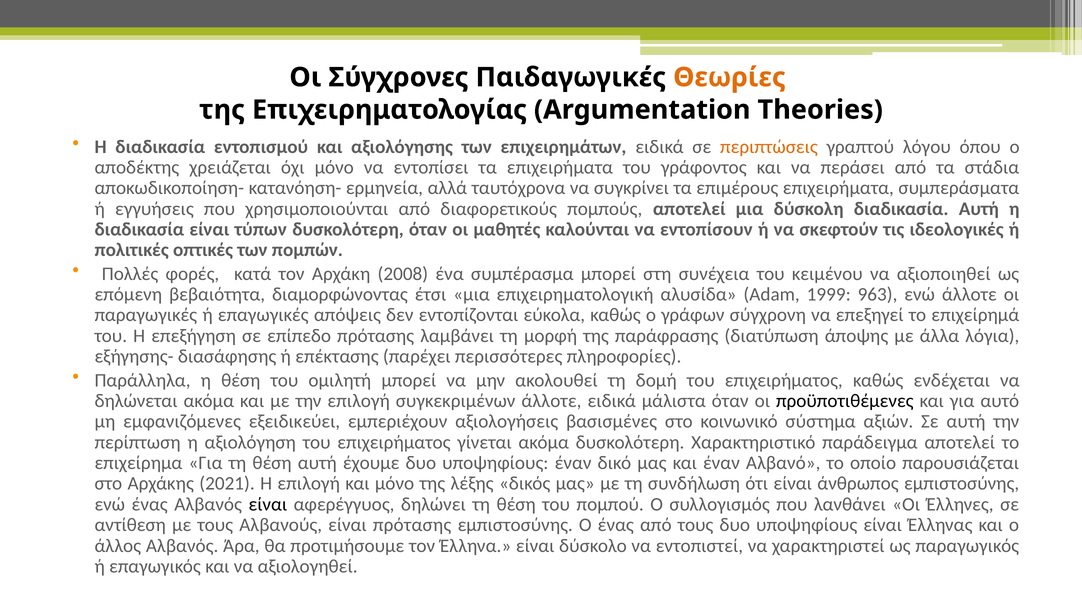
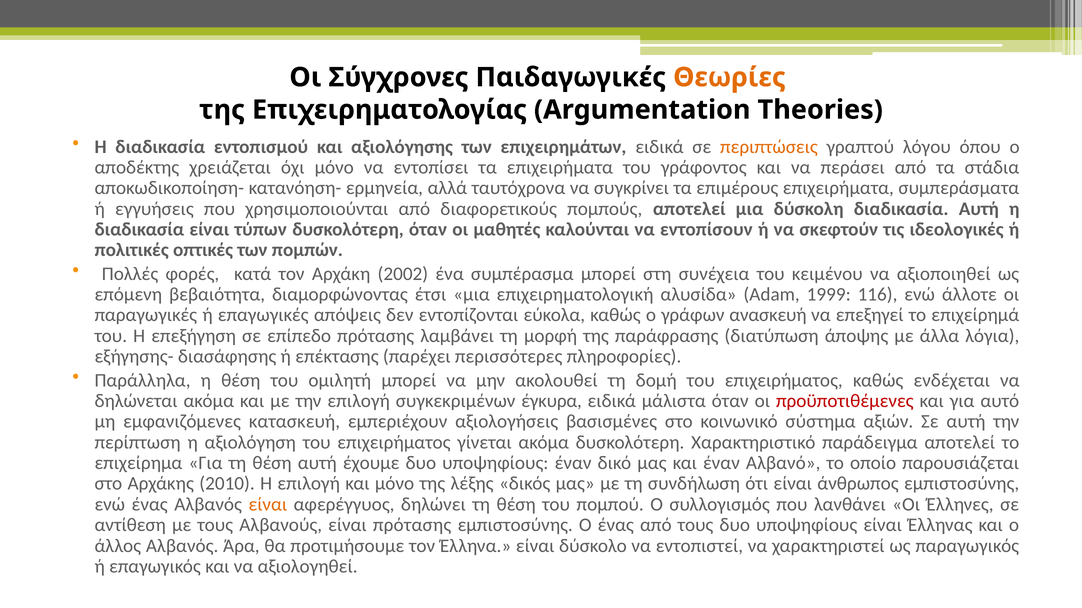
2008: 2008 -> 2002
963: 963 -> 116
σύγχρονη: σύγχρονη -> ανασκευή
συγκεκριμένων άλλοτε: άλλοτε -> έγκυρα
προϋποτιθέμενες colour: black -> red
εξειδικεύει: εξειδικεύει -> κατασκευή
2021: 2021 -> 2010
είναι at (268, 505) colour: black -> orange
